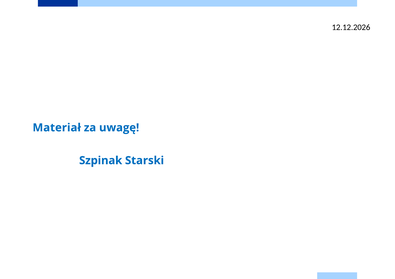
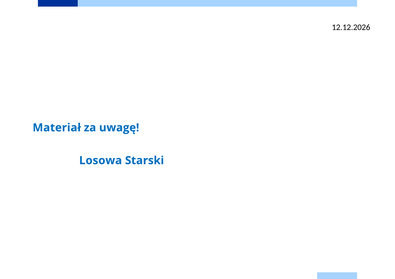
Szpinak: Szpinak -> Losowa
